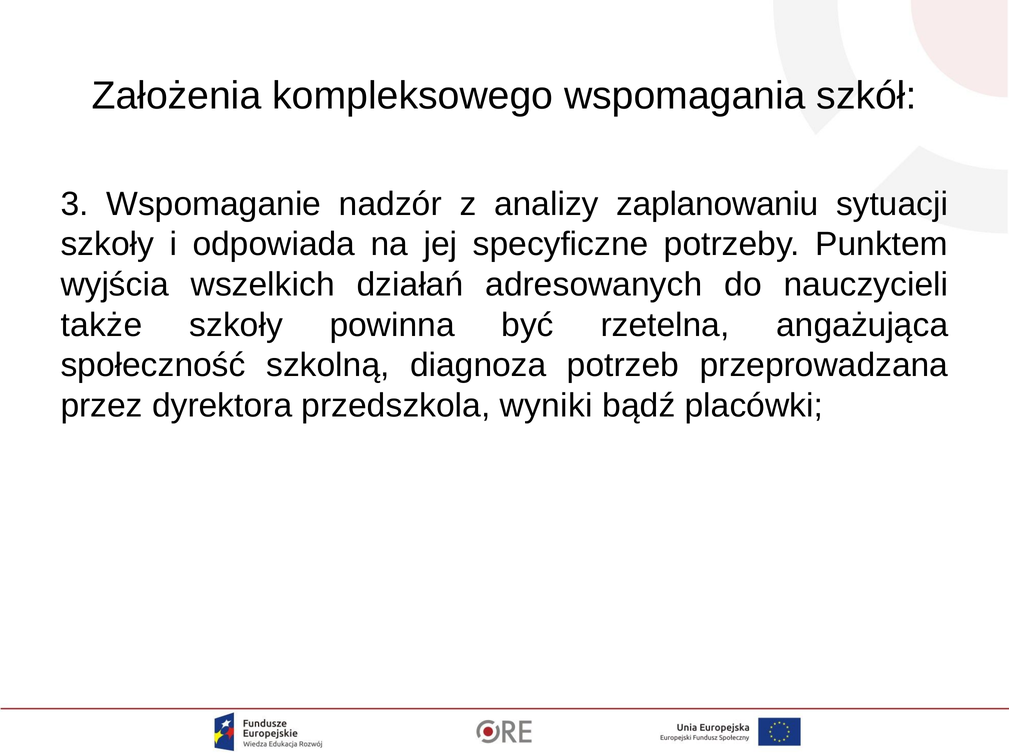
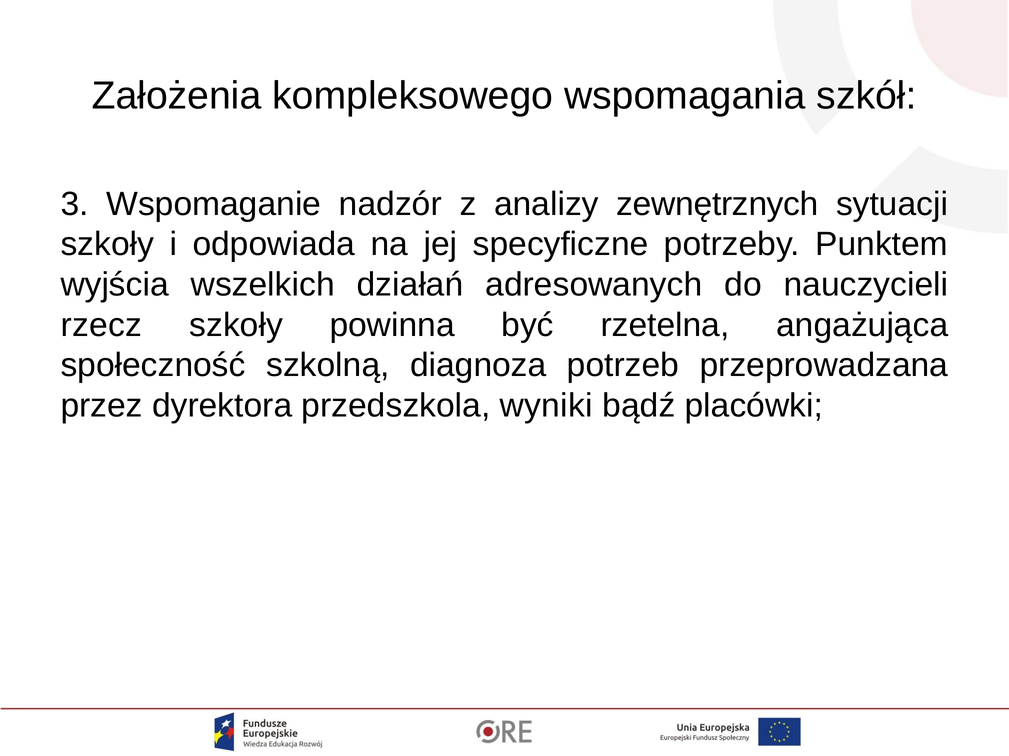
zaplanowaniu: zaplanowaniu -> zewnętrznych
także: także -> rzecz
